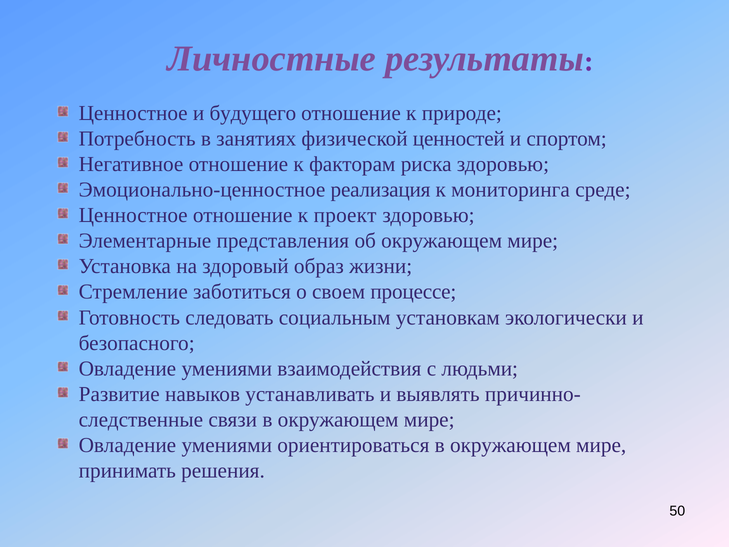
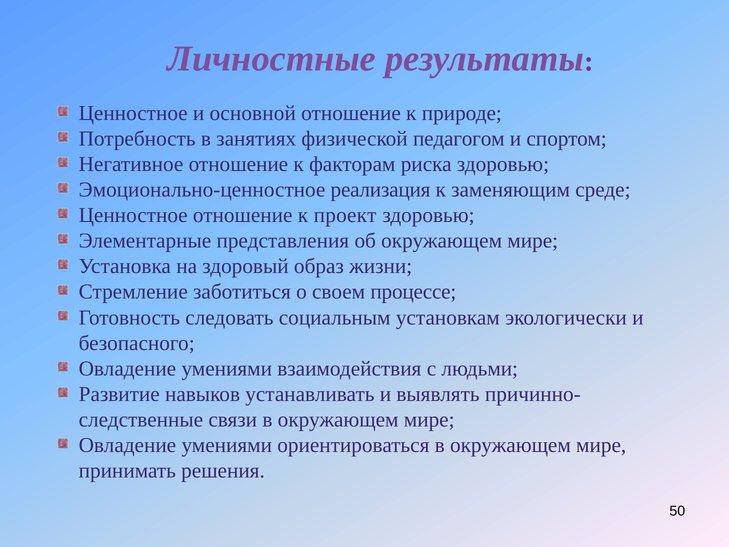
будущего: будущего -> основной
ценностей: ценностей -> педагогом
мониторинга: мониторинга -> заменяющим
